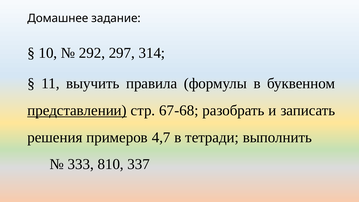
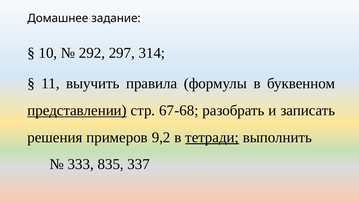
4,7: 4,7 -> 9,2
тетради underline: none -> present
810: 810 -> 835
